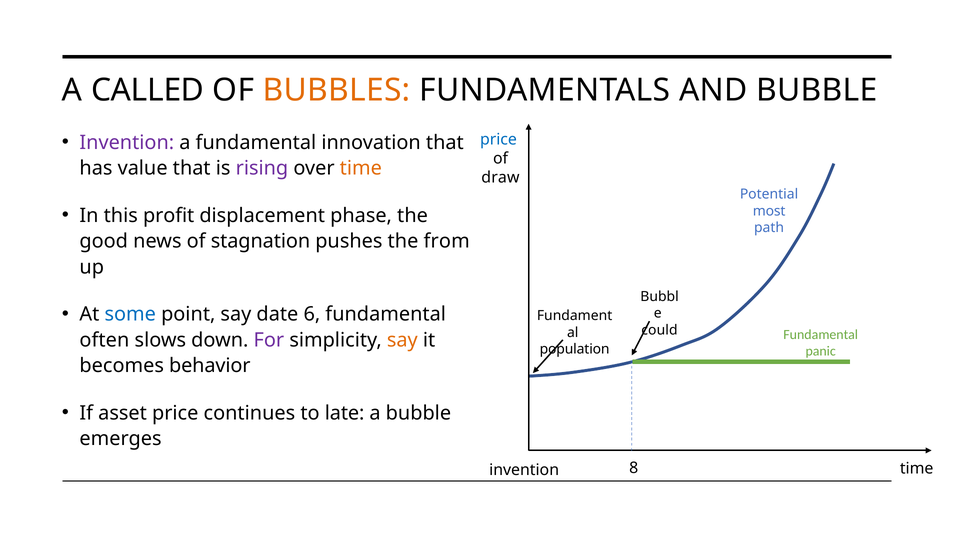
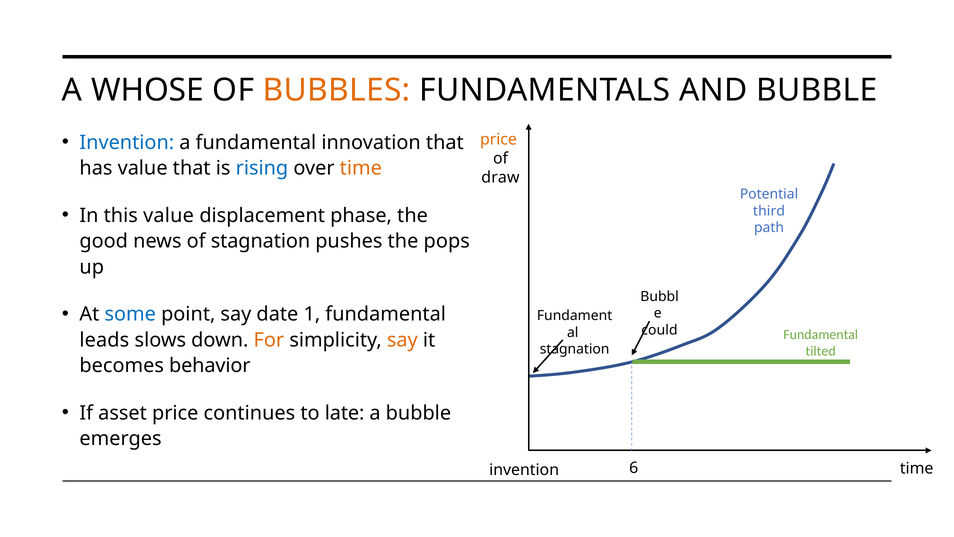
CALLED: CALLED -> WHOSE
Invention at (127, 142) colour: purple -> blue
price at (498, 139) colour: blue -> orange
rising colour: purple -> blue
this profit: profit -> value
most: most -> third
from: from -> pops
6: 6 -> 1
often: often -> leads
For colour: purple -> orange
population at (575, 349): population -> stagnation
panic: panic -> tilted
8: 8 -> 6
